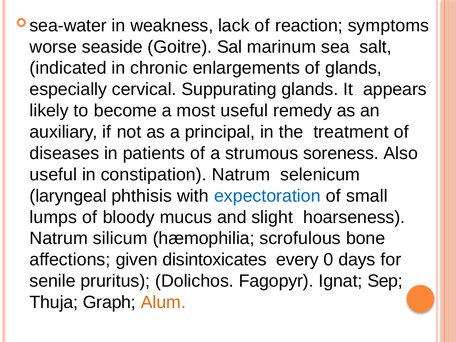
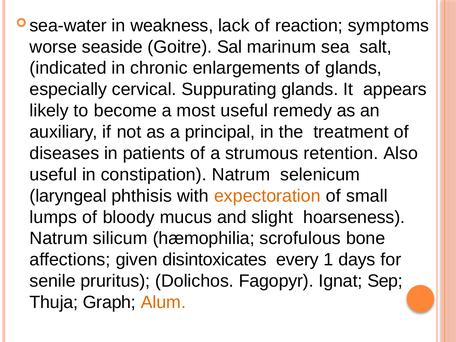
soreness: soreness -> retention
expectoration colour: blue -> orange
0: 0 -> 1
